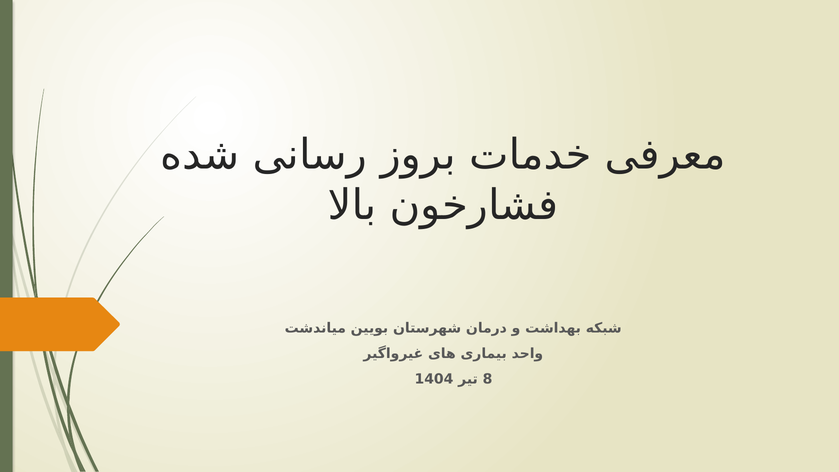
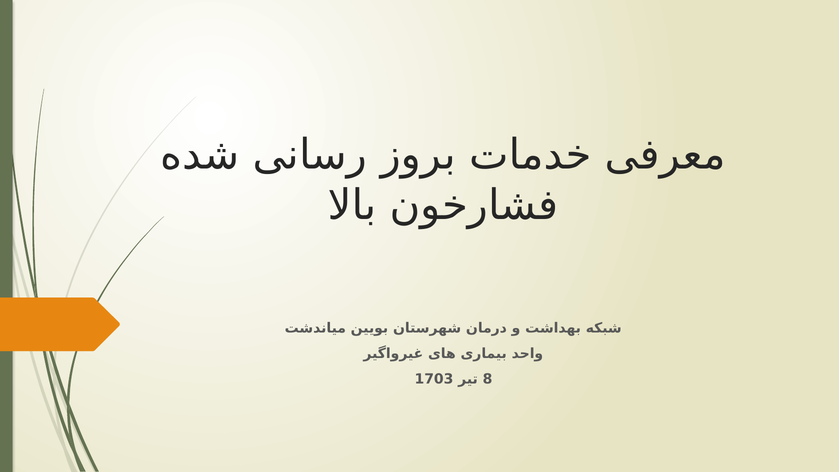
1404: 1404 -> 1703
